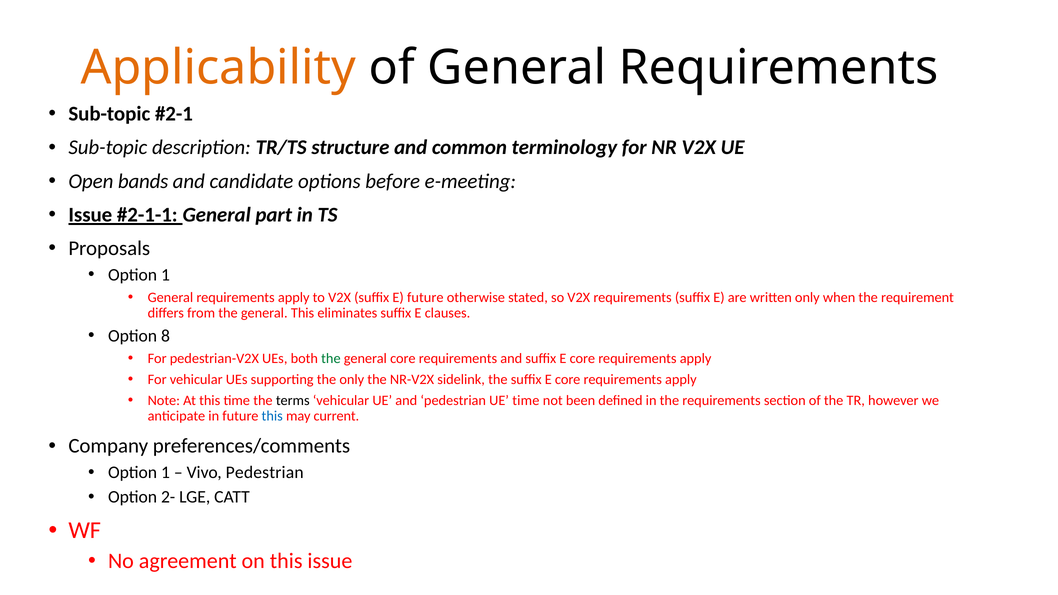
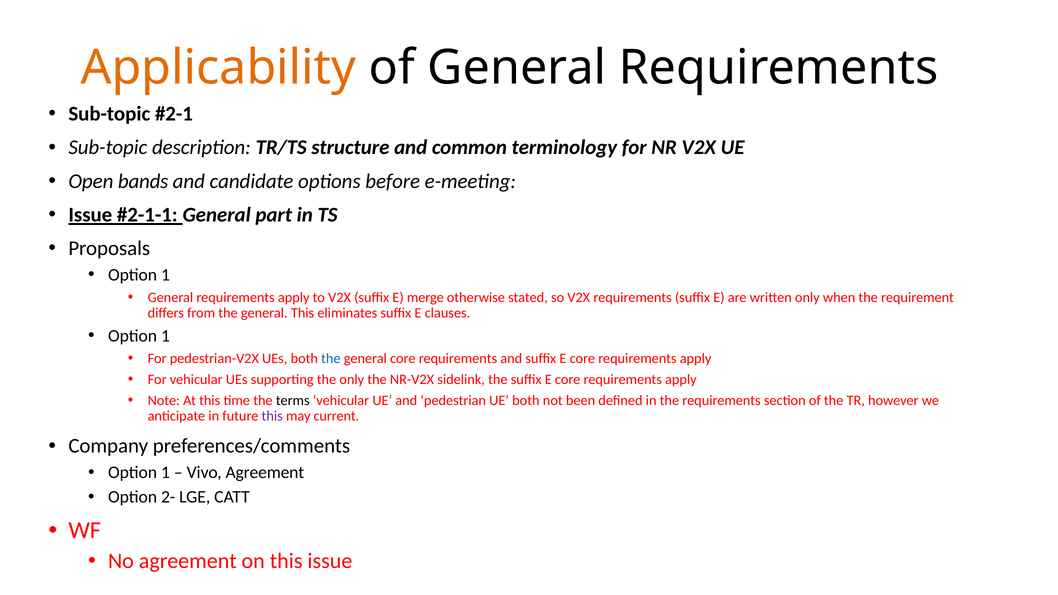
E future: future -> merge
8 at (165, 336): 8 -> 1
the at (331, 359) colour: green -> blue
UE time: time -> both
this at (272, 416) colour: blue -> purple
Vivo Pedestrian: Pedestrian -> Agreement
